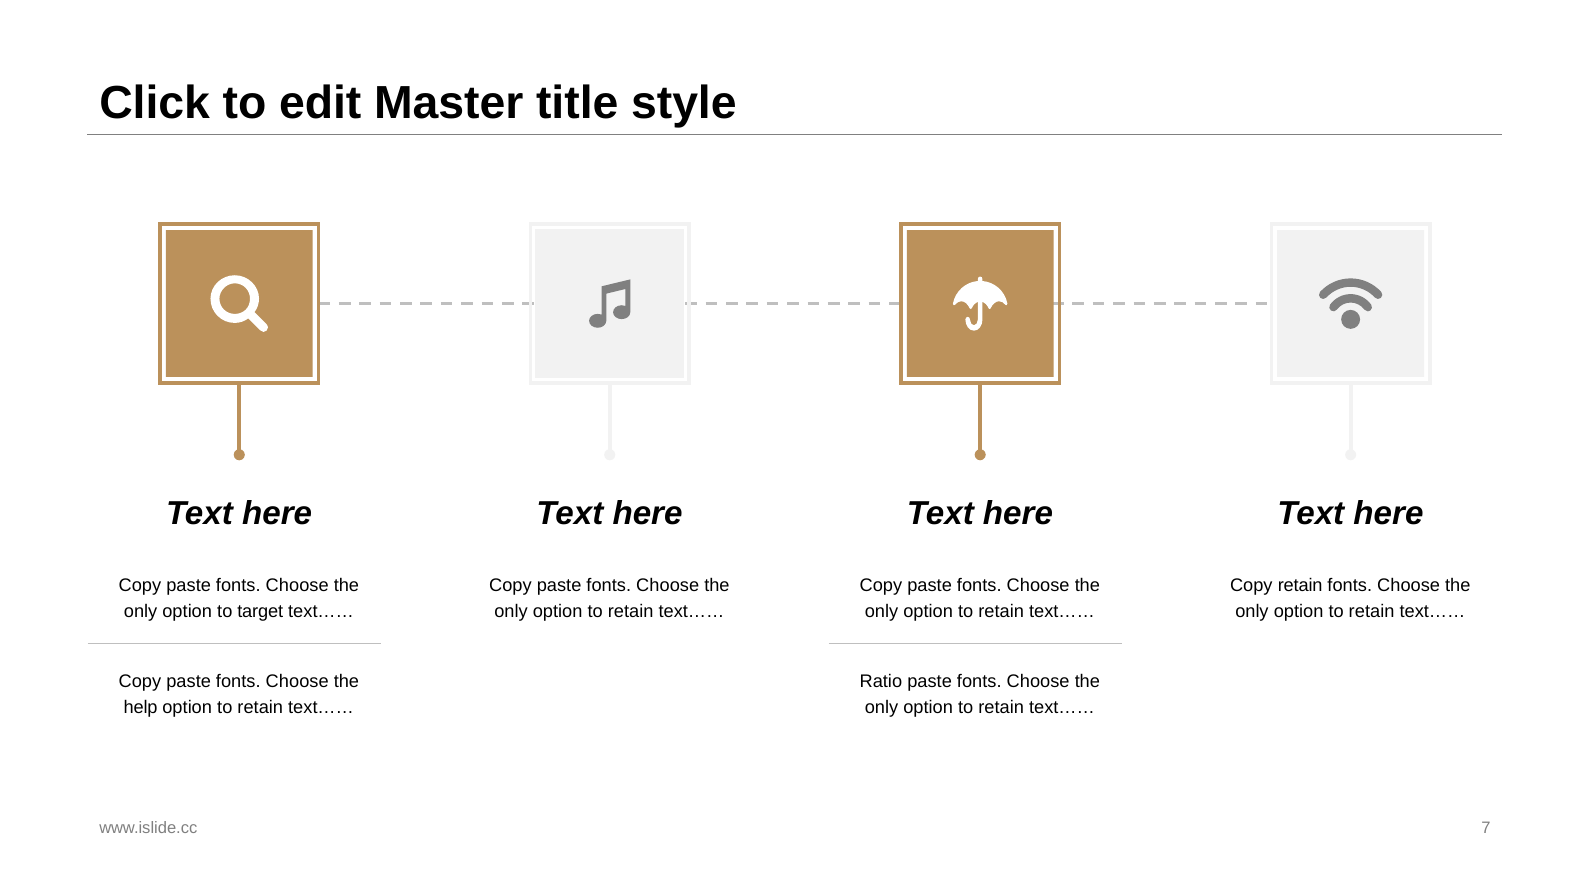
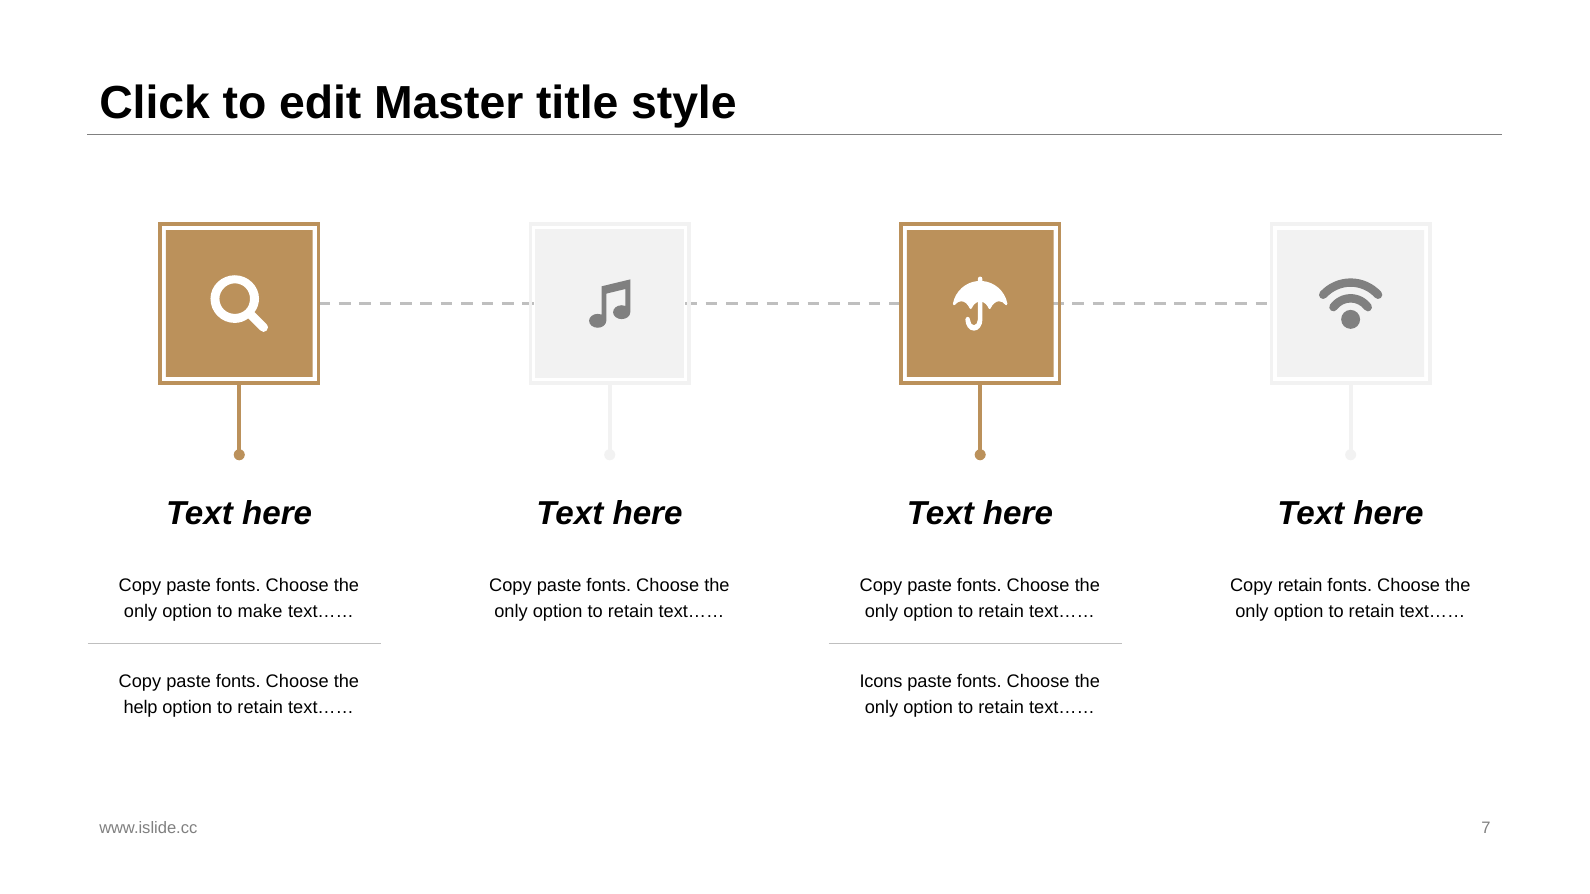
target: target -> make
Ratio: Ratio -> Icons
